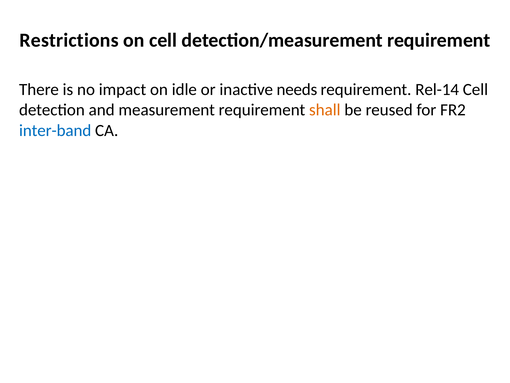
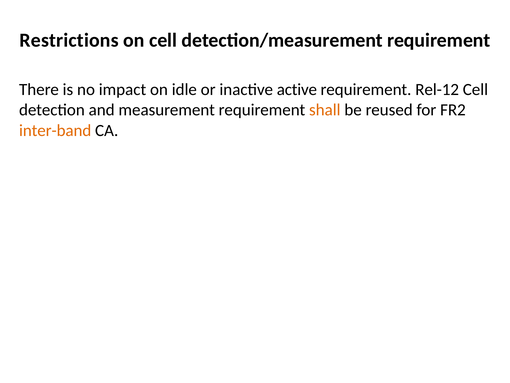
needs: needs -> active
Rel-14: Rel-14 -> Rel-12
inter-band colour: blue -> orange
